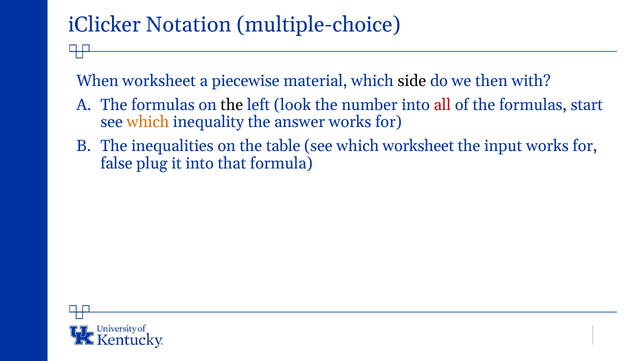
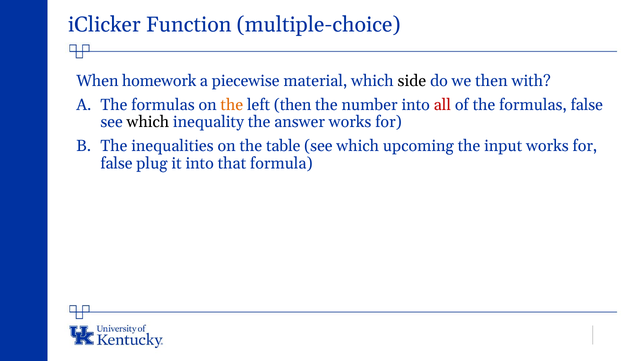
Notation: Notation -> Function
When worksheet: worksheet -> homework
the at (232, 105) colour: black -> orange
left look: look -> then
formulas start: start -> false
which at (148, 122) colour: orange -> black
which worksheet: worksheet -> upcoming
